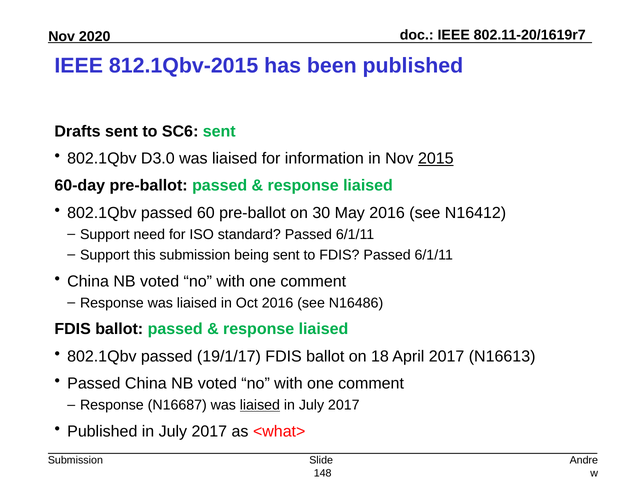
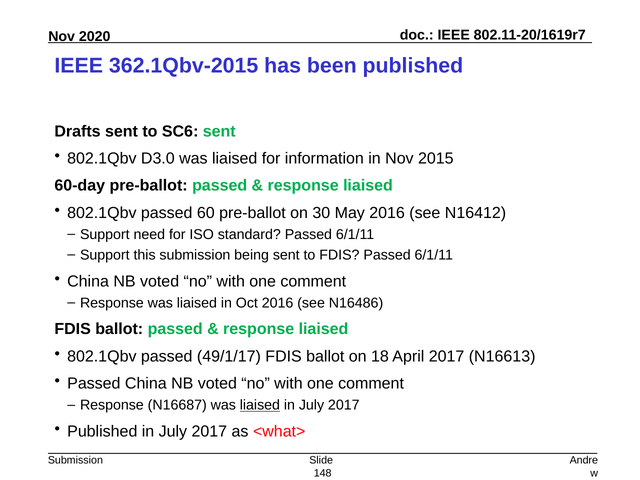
812.1Qbv-2015: 812.1Qbv-2015 -> 362.1Qbv-2015
2015 underline: present -> none
19/1/17: 19/1/17 -> 49/1/17
